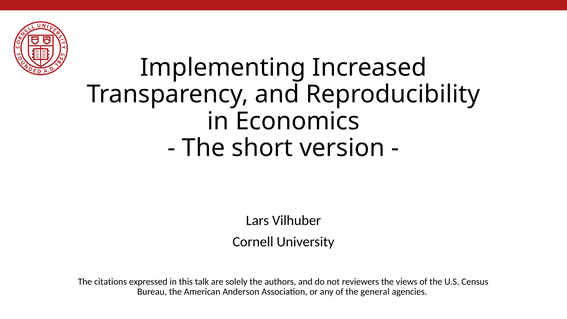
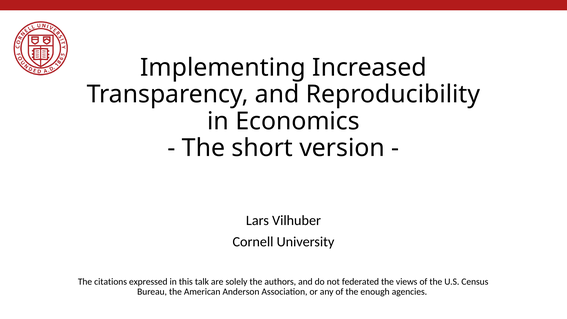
reviewers: reviewers -> federated
general: general -> enough
